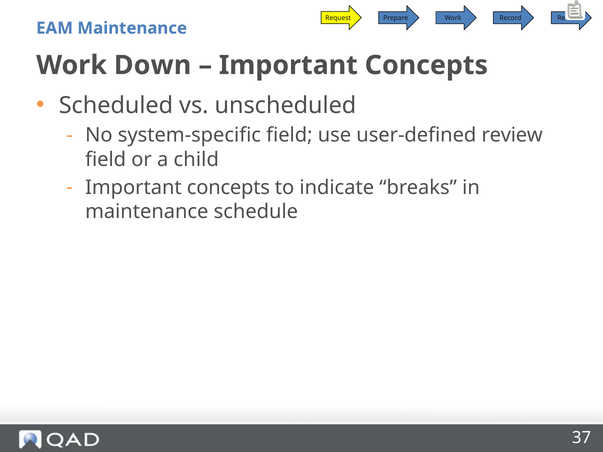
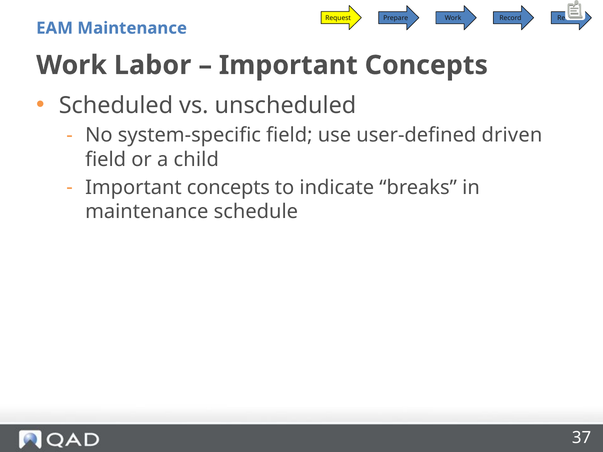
Down: Down -> Labor
user-defined review: review -> driven
